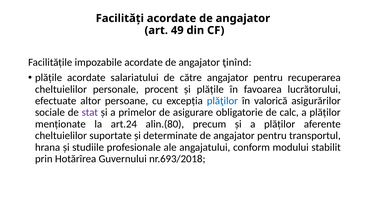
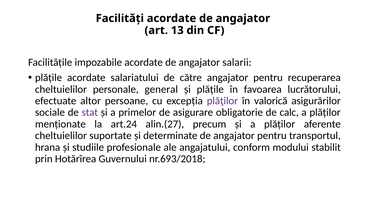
49: 49 -> 13
ţinînd: ţinînd -> salarii
procent: procent -> general
plăţilor at (222, 101) colour: blue -> purple
alin.(80: alin.(80 -> alin.(27
